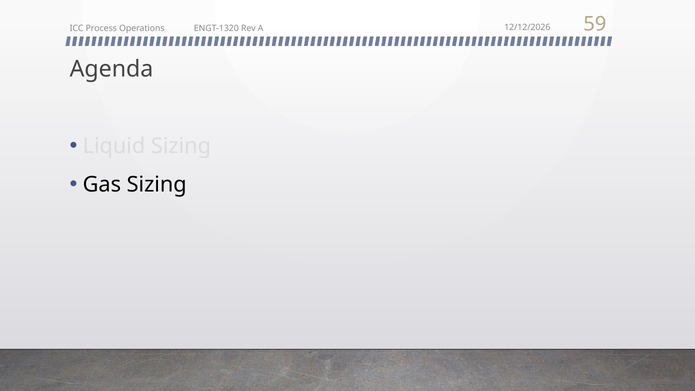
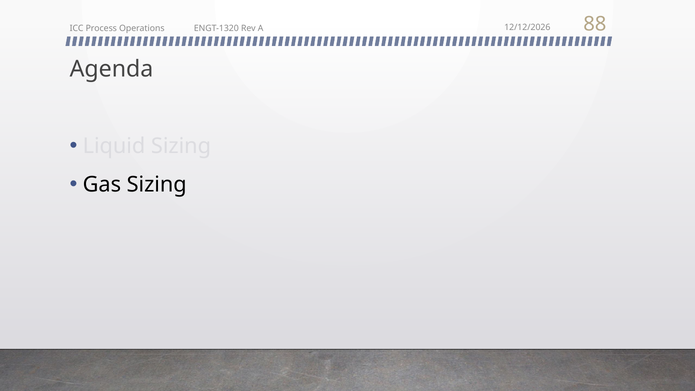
59: 59 -> 88
